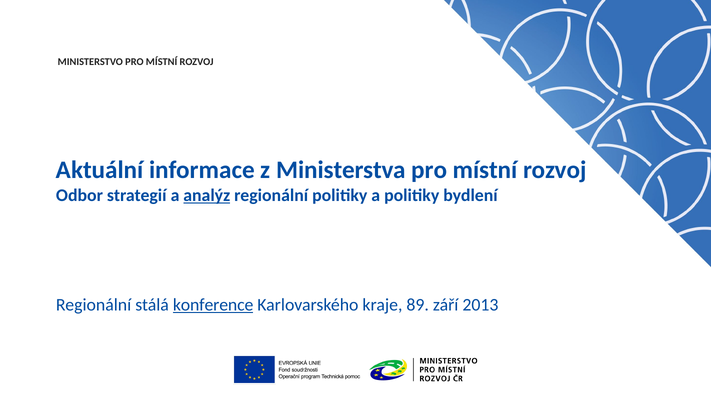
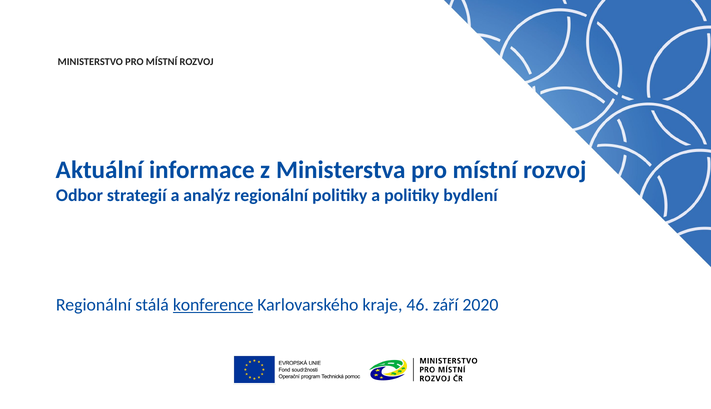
analýz underline: present -> none
89: 89 -> 46
2013: 2013 -> 2020
